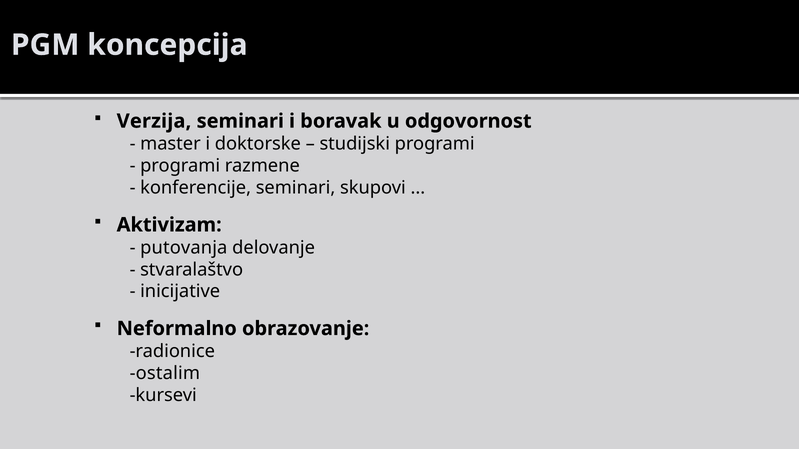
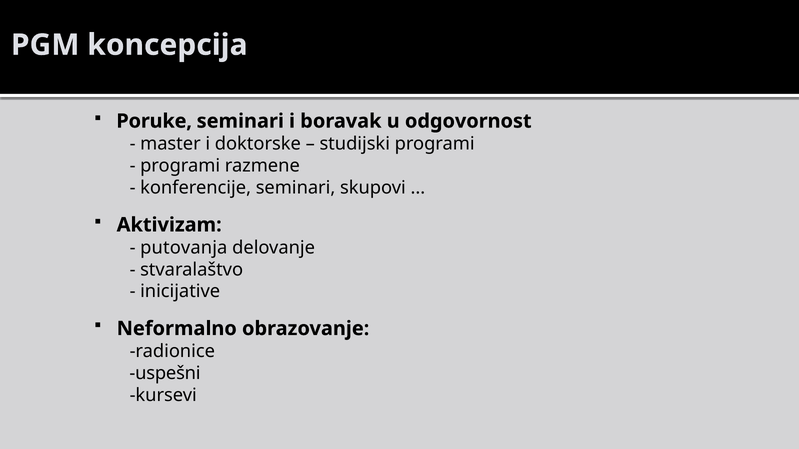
Verzija: Verzija -> Poruke
ostalim: ostalim -> uspešni
